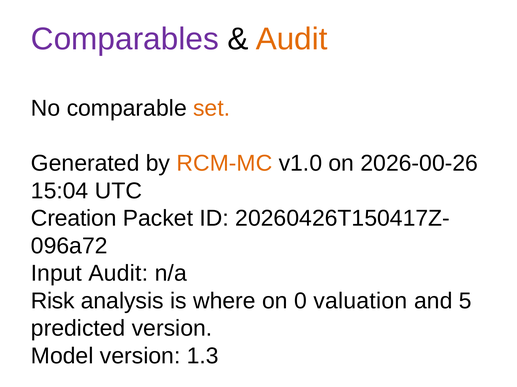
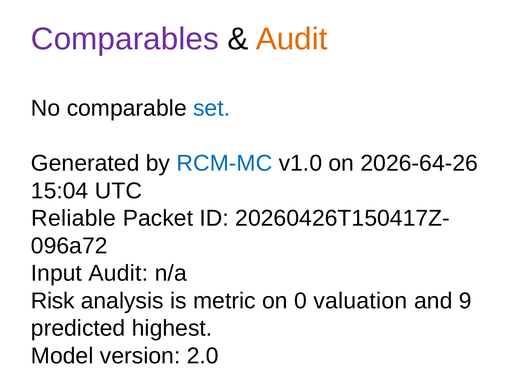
set colour: orange -> blue
RCM-MC colour: orange -> blue
2026-00-26: 2026-00-26 -> 2026-64-26
Creation: Creation -> Reliable
where: where -> metric
5: 5 -> 9
predicted version: version -> highest
1.3: 1.3 -> 2.0
